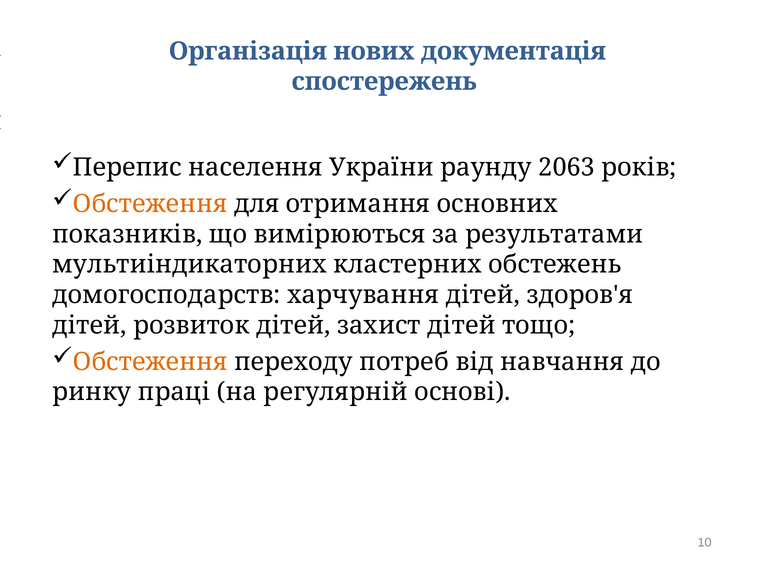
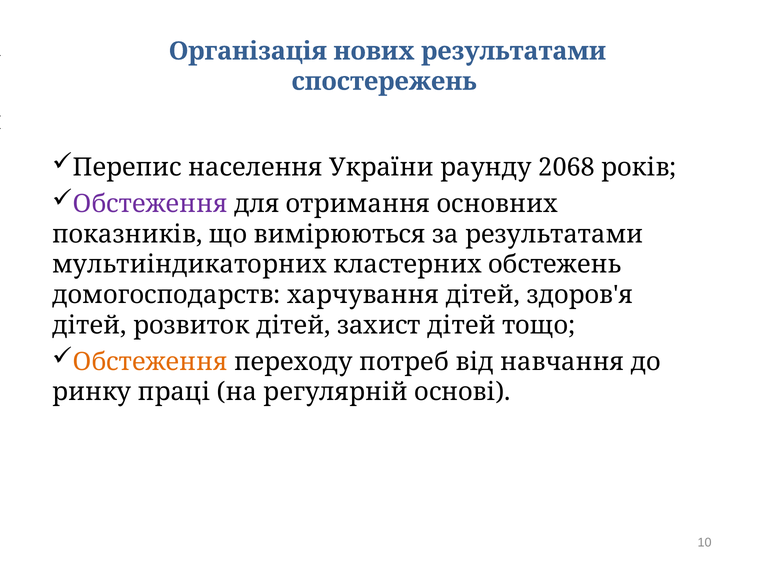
нових документація: документація -> результатами
2063: 2063 -> 2068
Обстеження at (150, 204) colour: orange -> purple
